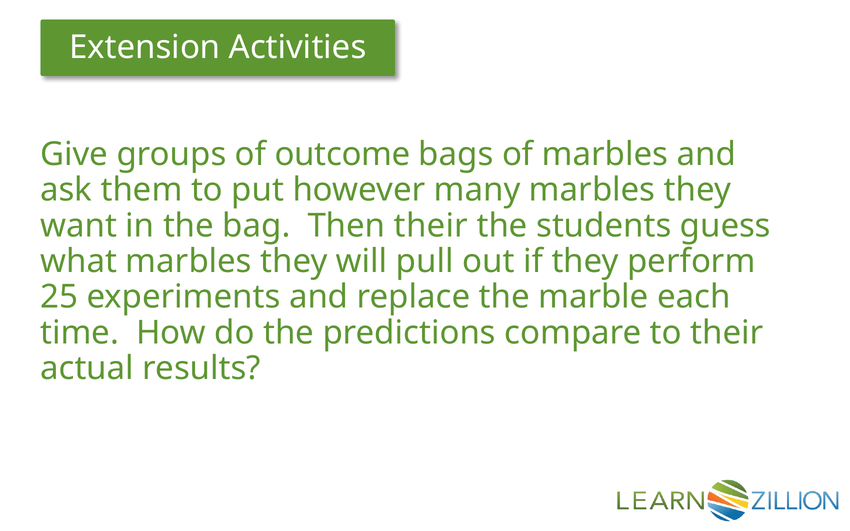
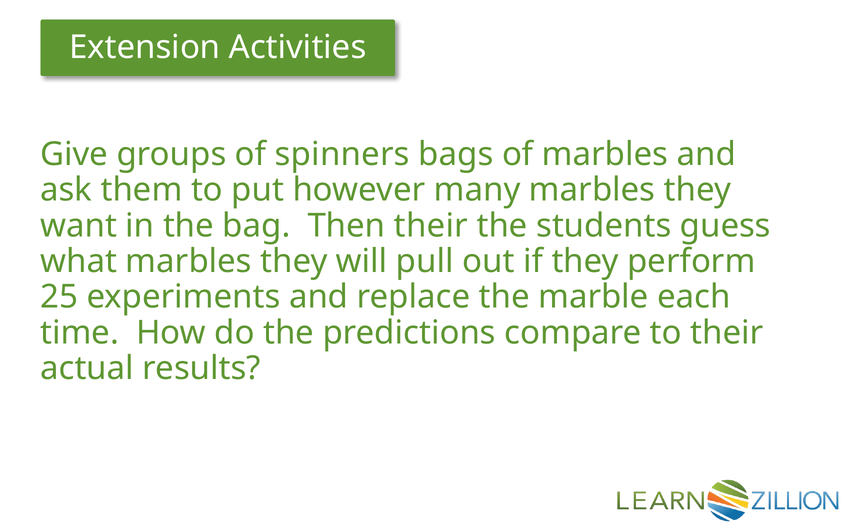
outcome: outcome -> spinners
